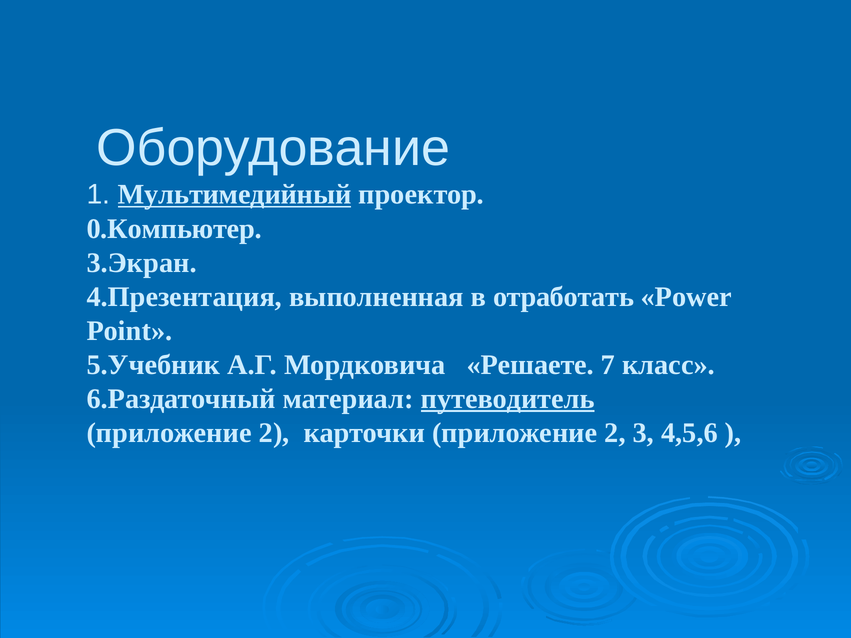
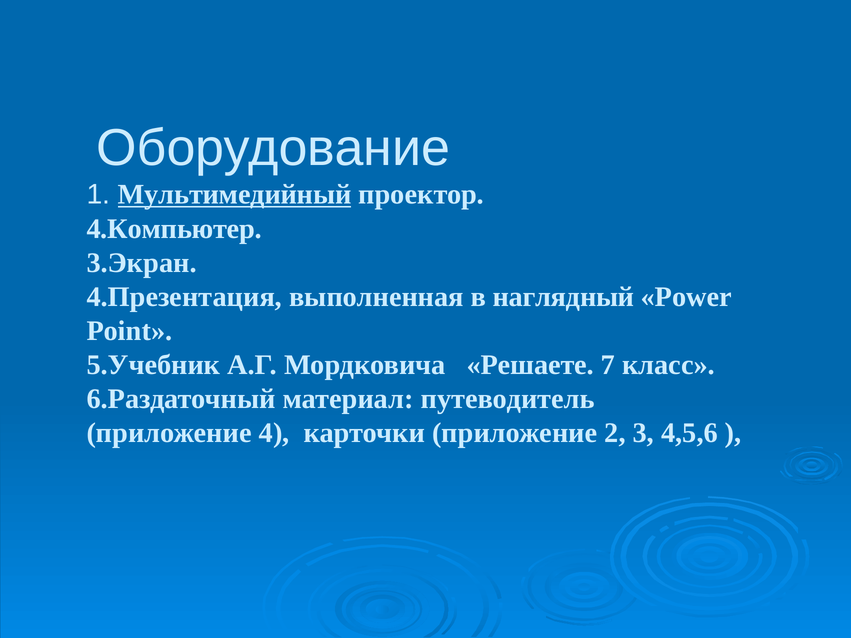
0.Компьютер: 0.Компьютер -> 4.Компьютер
отработать: отработать -> наглядный
путеводитель underline: present -> none
2 at (274, 433): 2 -> 4
